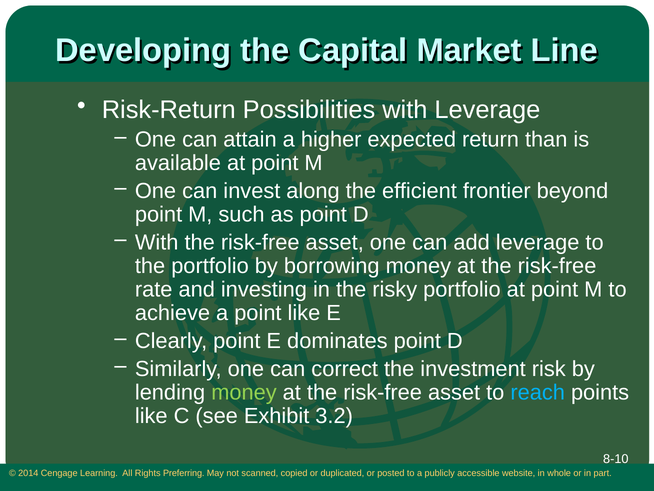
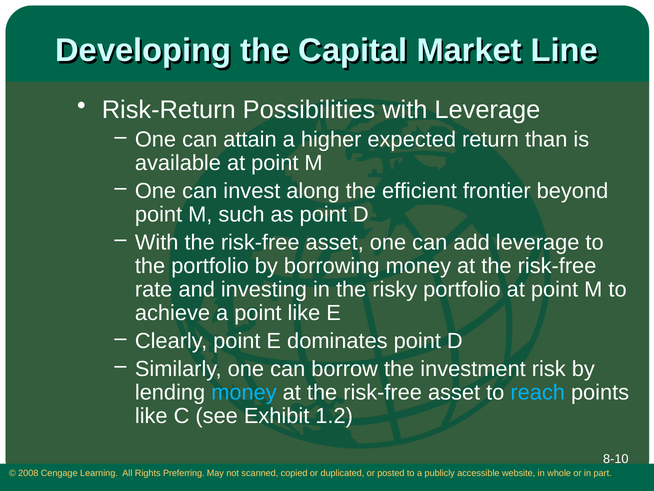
correct: correct -> borrow
money at (244, 392) colour: light green -> light blue
3.2: 3.2 -> 1.2
2014: 2014 -> 2008
